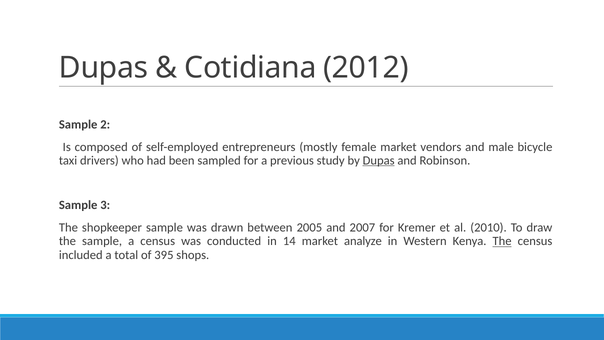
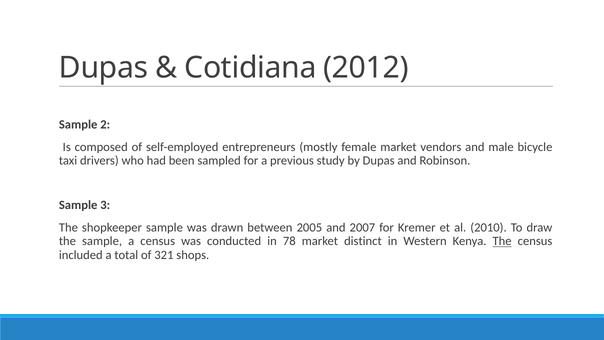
Dupas at (379, 160) underline: present -> none
14: 14 -> 78
analyze: analyze -> distinct
395: 395 -> 321
